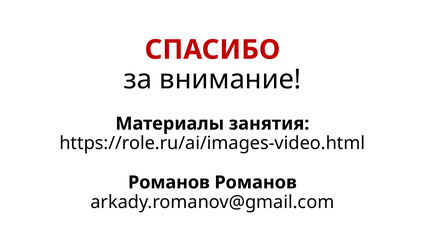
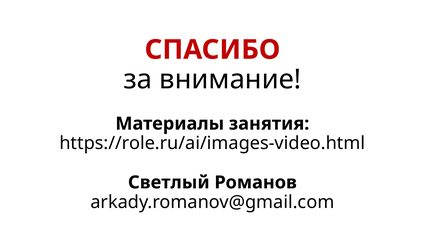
Романов at (169, 182): Романов -> Светлый
